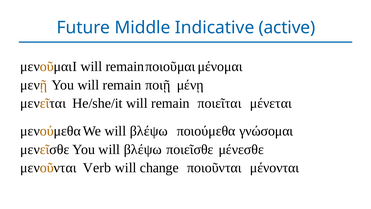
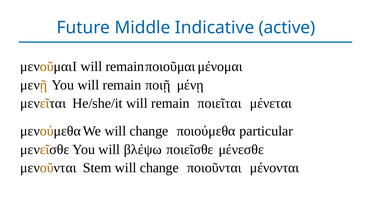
βλέψω at (149, 131): βλέψω -> change
γνώσομαι: γνώσομαι -> particular
Verb: Verb -> Stem
